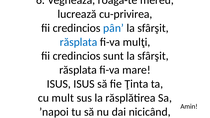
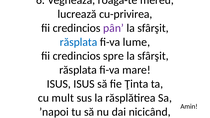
pânʼ colour: blue -> purple
mulţi: mulţi -> lume
sunt: sunt -> spre
